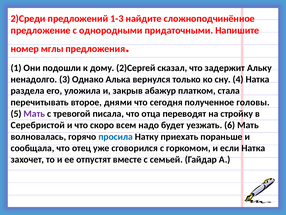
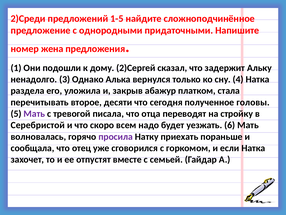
1-3: 1-3 -> 1-5
мглы: мглы -> жена
днями: днями -> десяти
просила colour: blue -> purple
